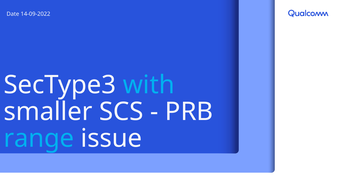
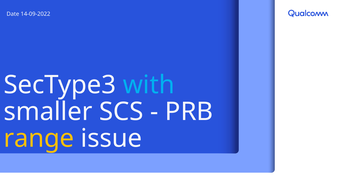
range colour: light blue -> yellow
